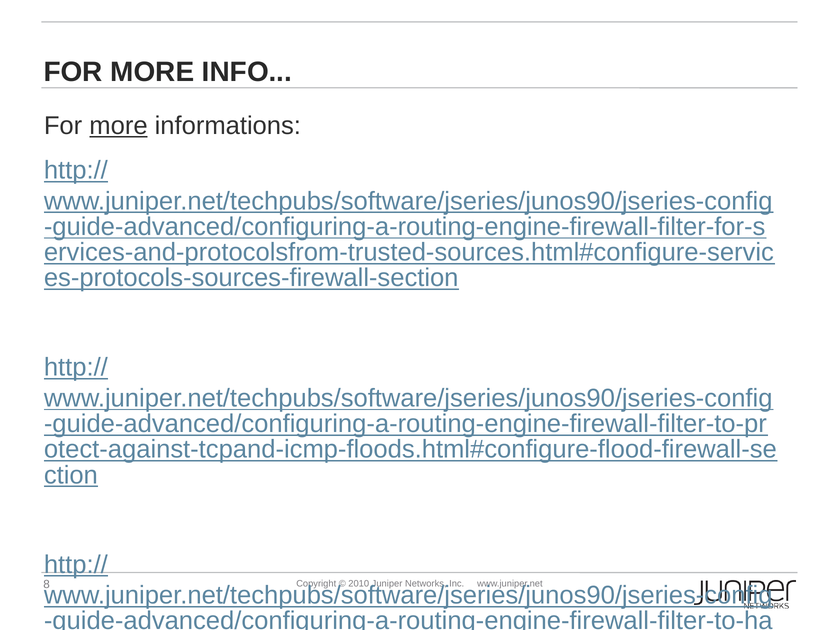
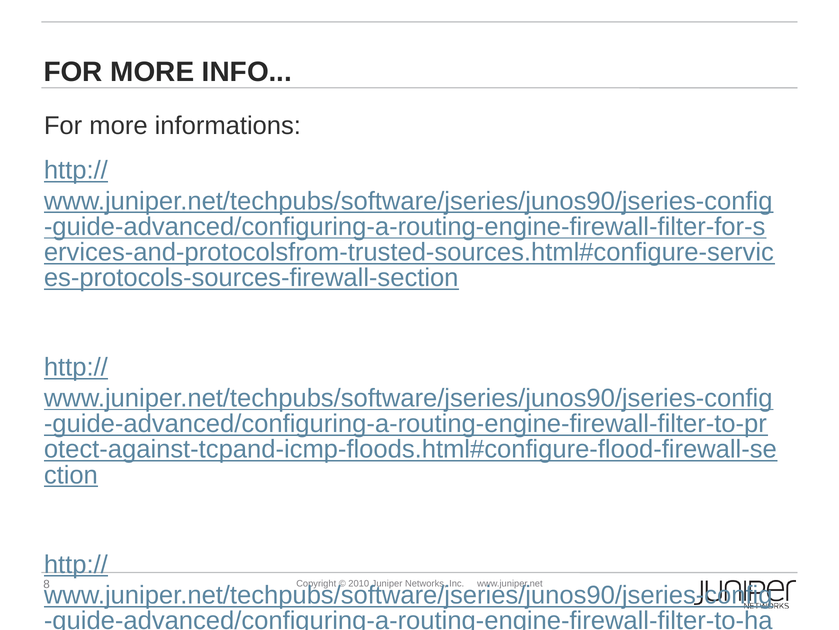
more at (118, 125) underline: present -> none
